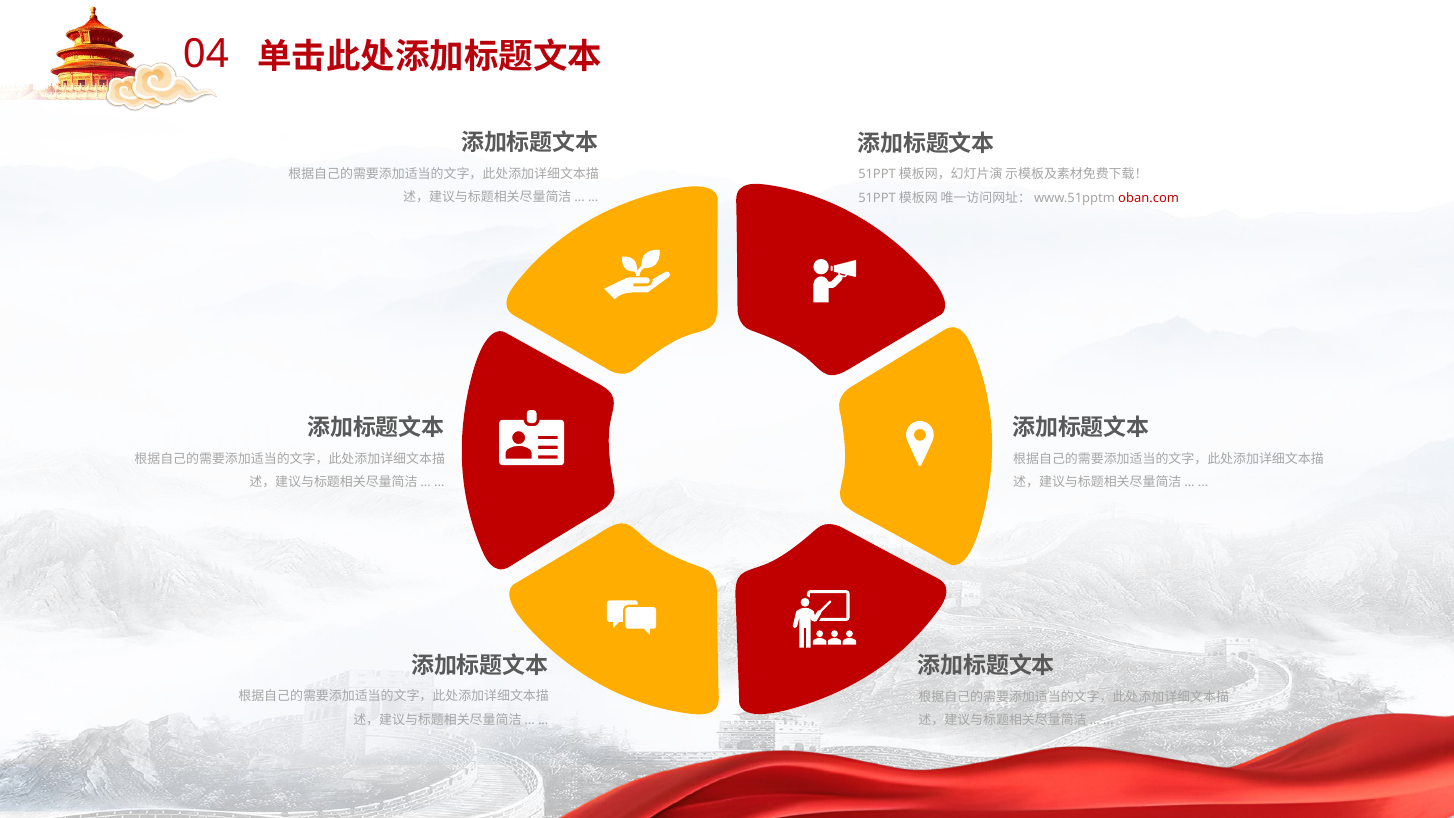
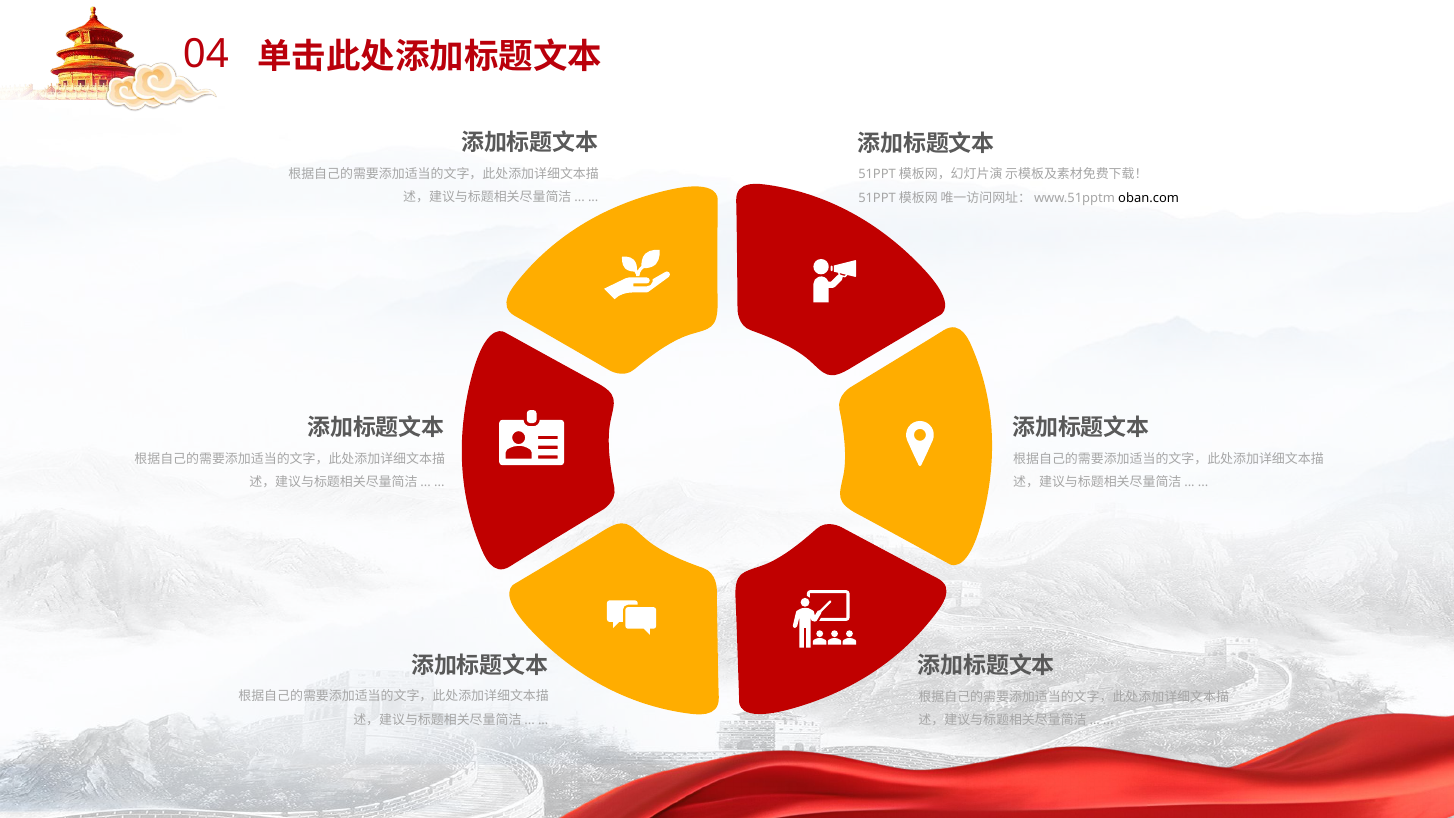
oban.com colour: red -> black
